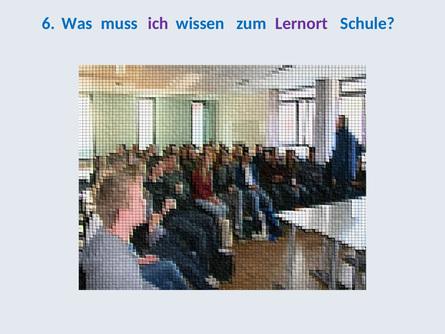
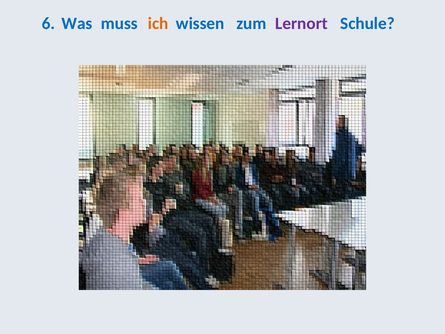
ich colour: purple -> orange
